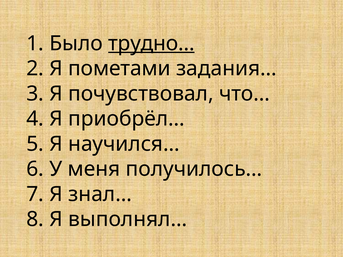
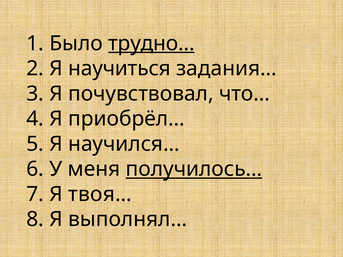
пометами: пометами -> научиться
получилось… underline: none -> present
знал…: знал… -> твоя…
